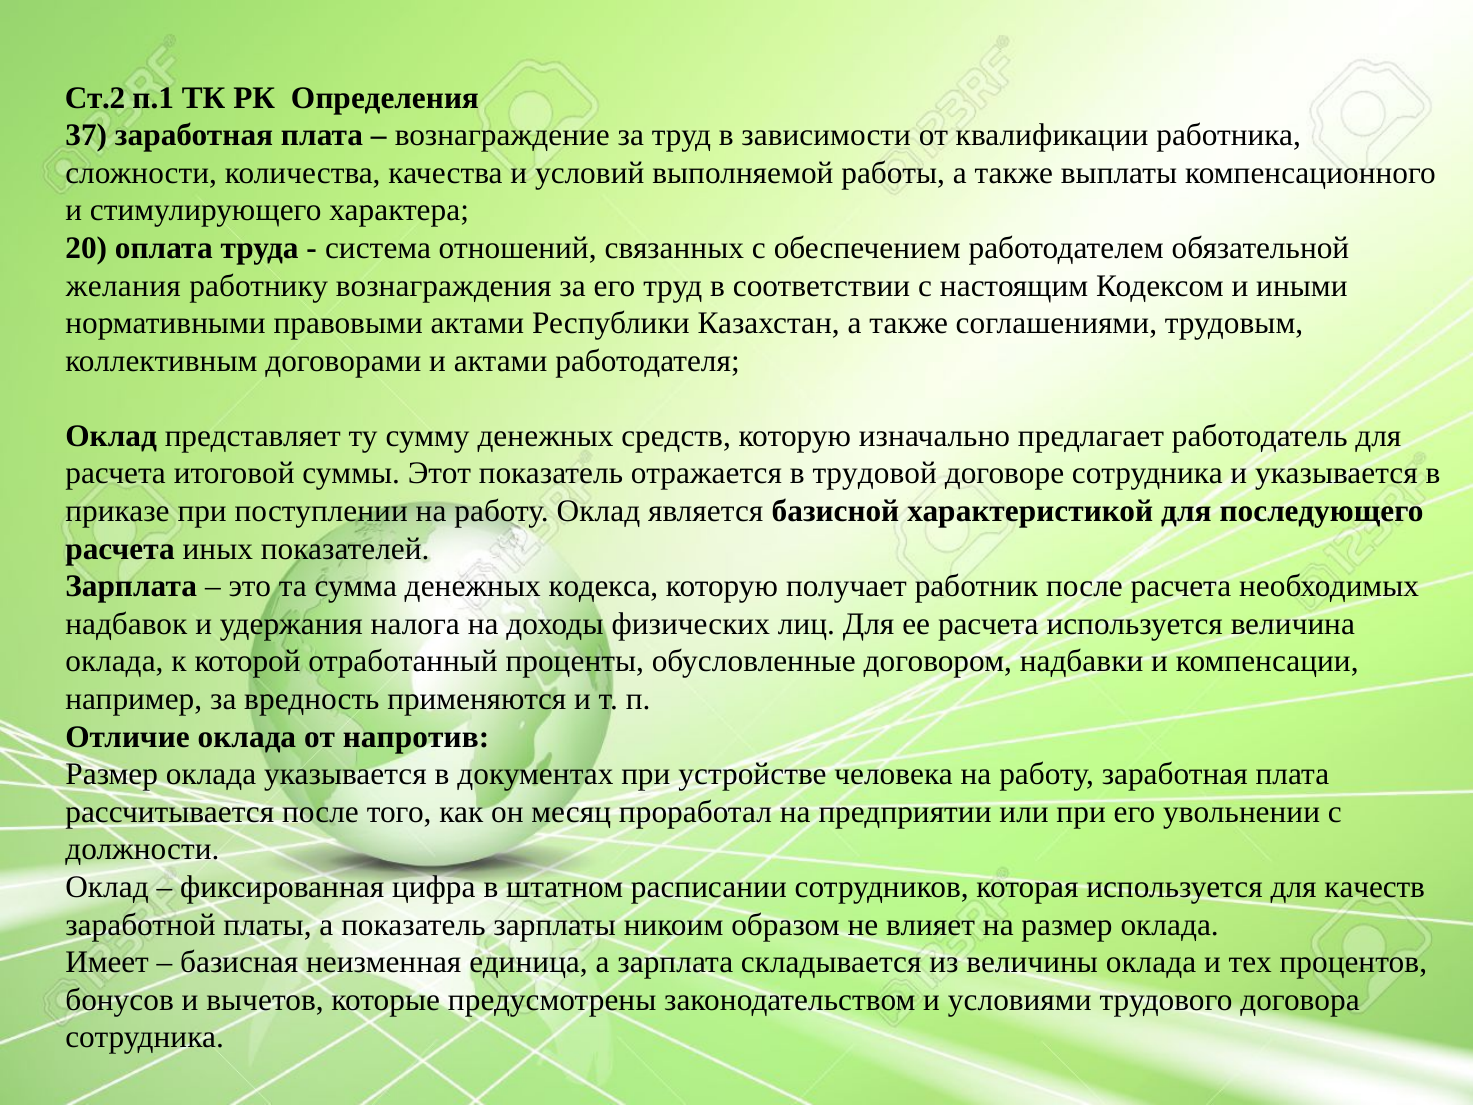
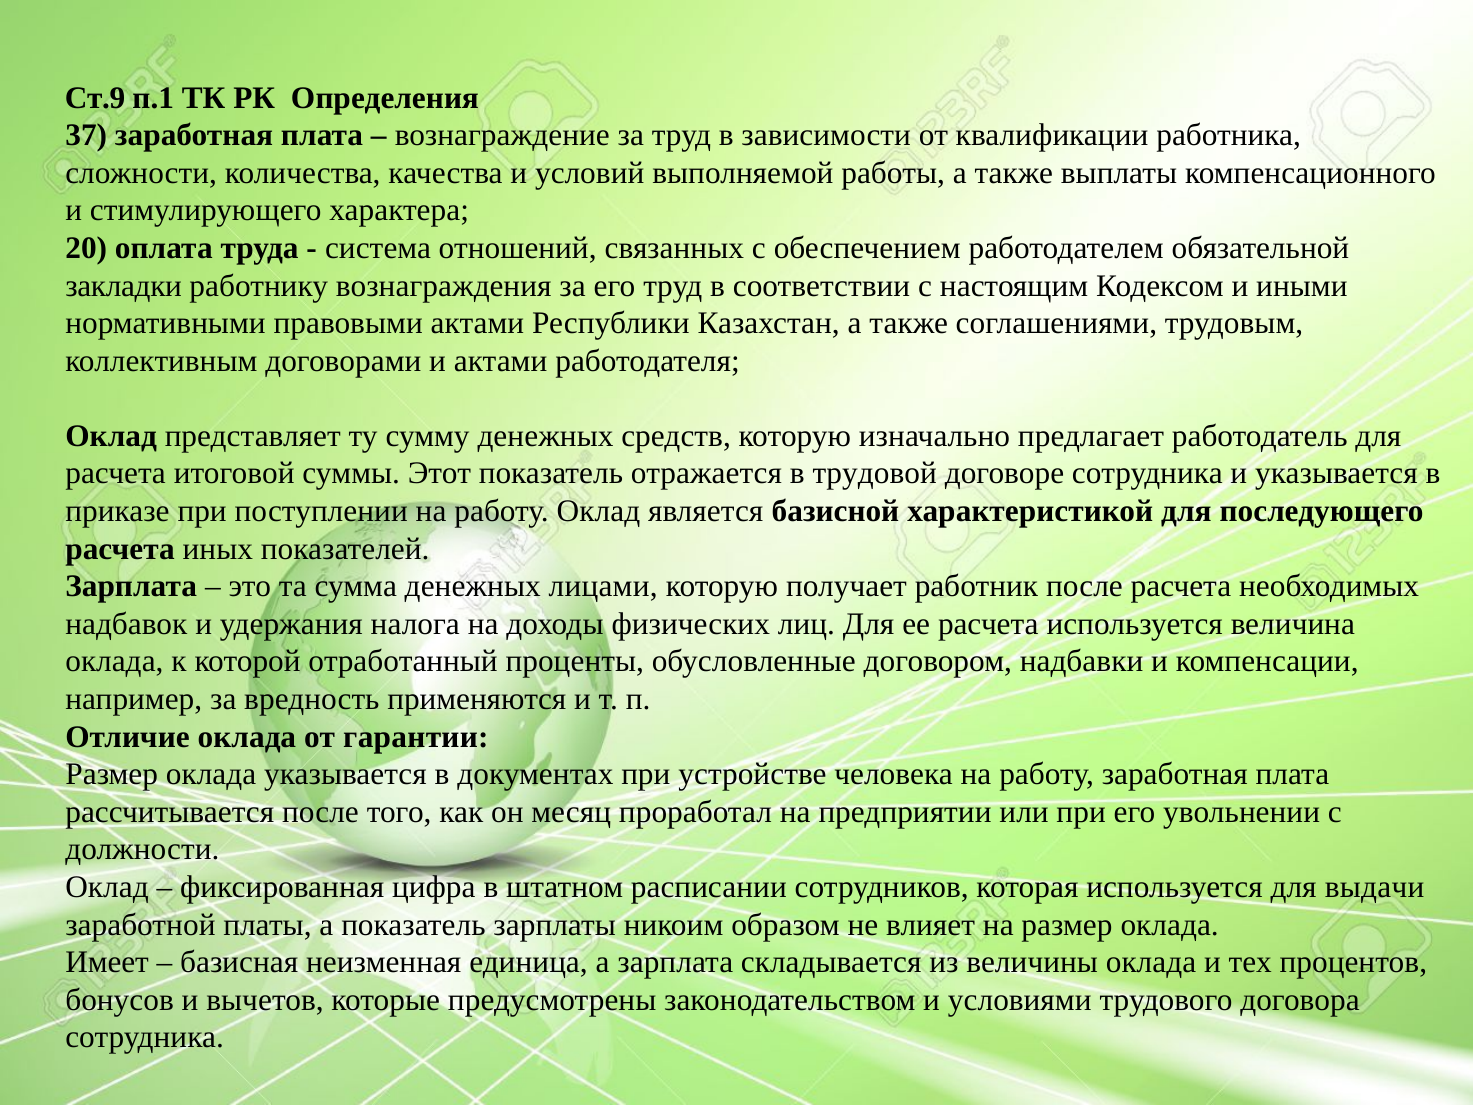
Cт.2: Cт.2 -> Cт.9
желания: желания -> закладки
кодекса: кодекса -> лицами
напротив: напротив -> гарантии
качеств: качеств -> выдачи
